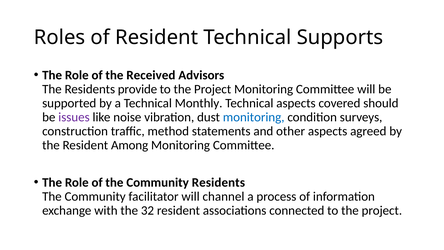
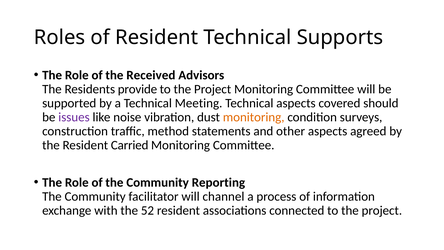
Monthly: Monthly -> Meeting
monitoring at (254, 117) colour: blue -> orange
Among: Among -> Carried
Community Residents: Residents -> Reporting
32: 32 -> 52
